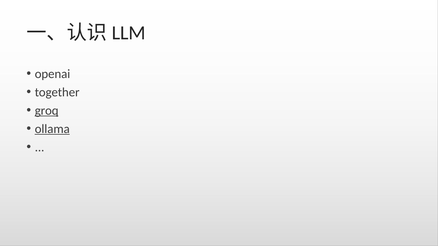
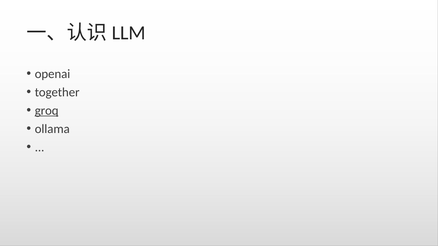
ollama underline: present -> none
